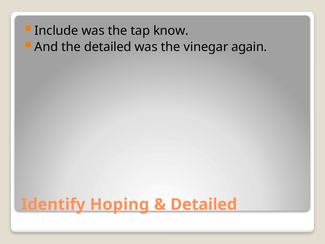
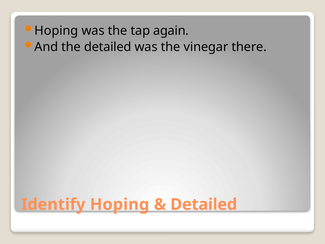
Include at (56, 31): Include -> Hoping
know: know -> again
again: again -> there
